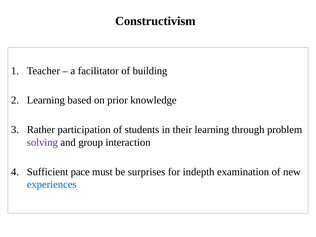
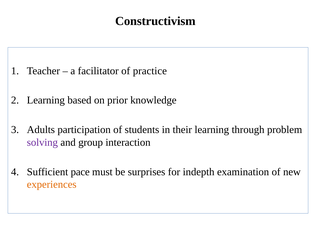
building: building -> practice
Rather: Rather -> Adults
experiences colour: blue -> orange
